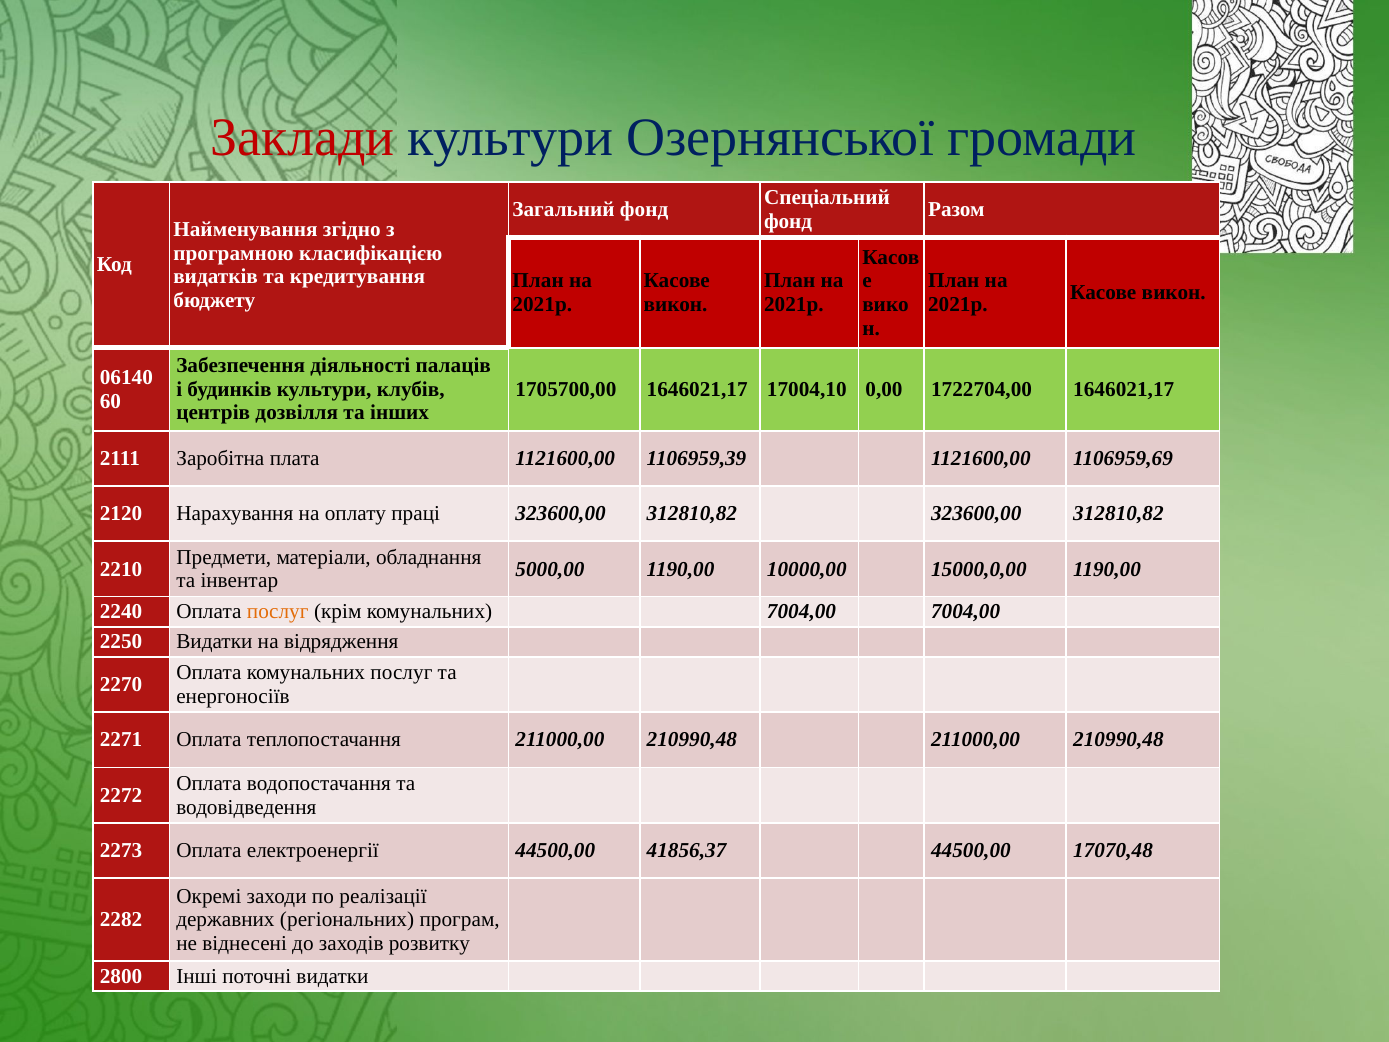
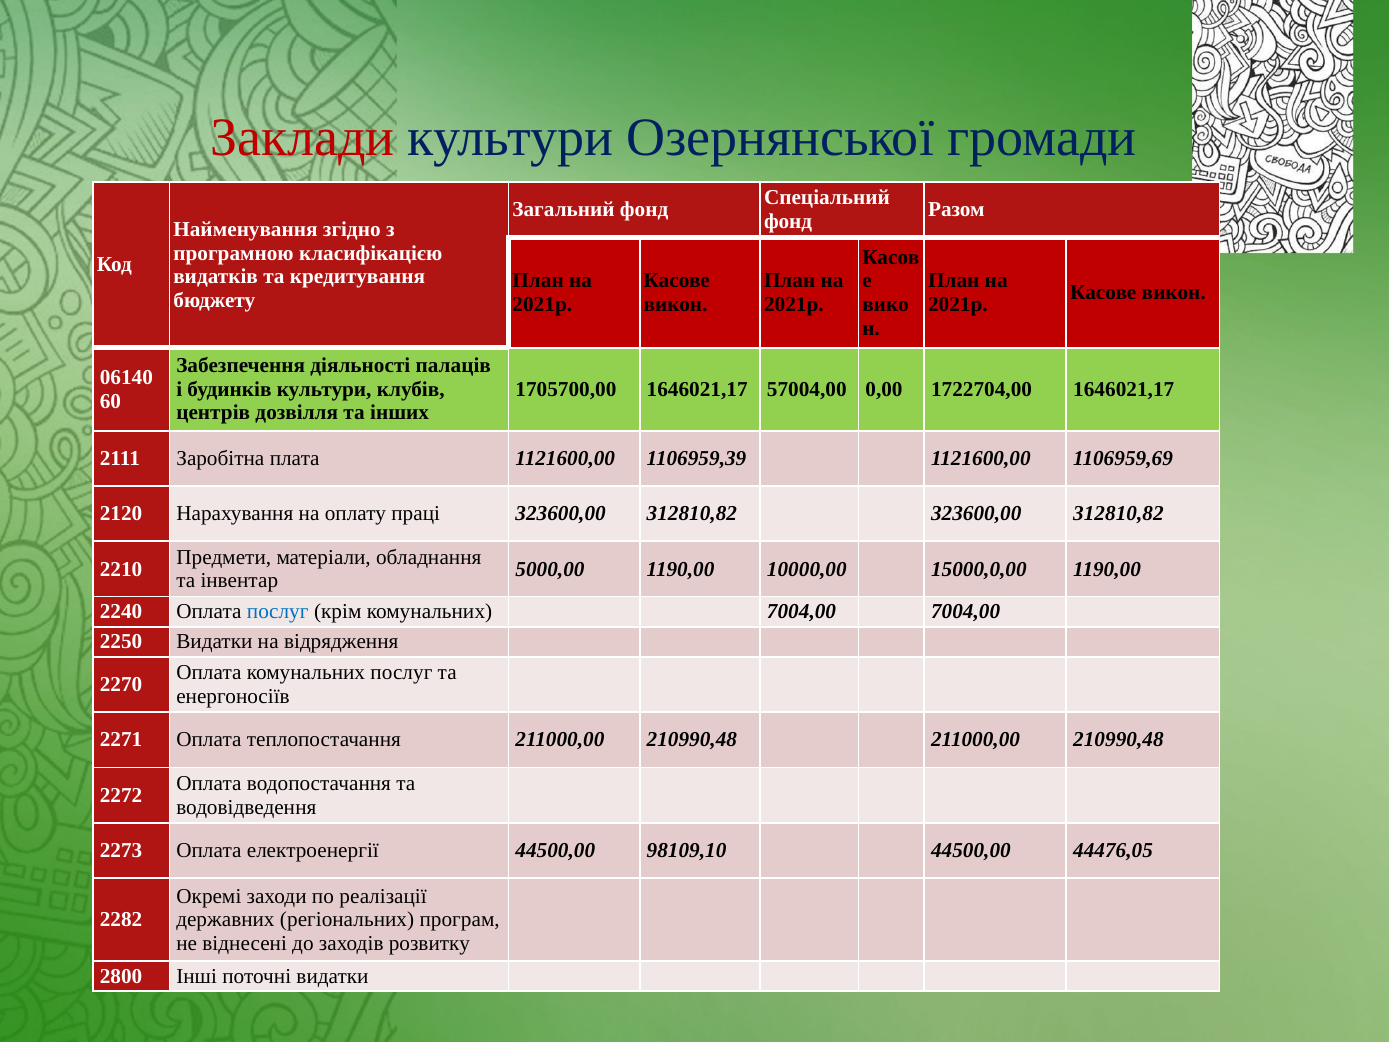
17004,10: 17004,10 -> 57004,00
послуг at (278, 612) colour: orange -> blue
41856,37: 41856,37 -> 98109,10
17070,48: 17070,48 -> 44476,05
